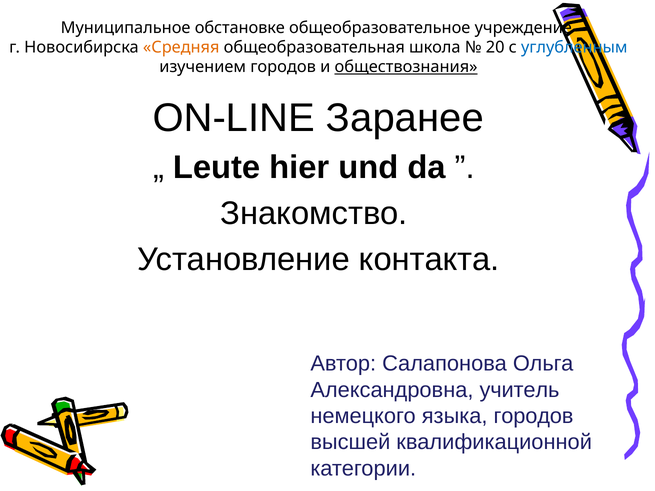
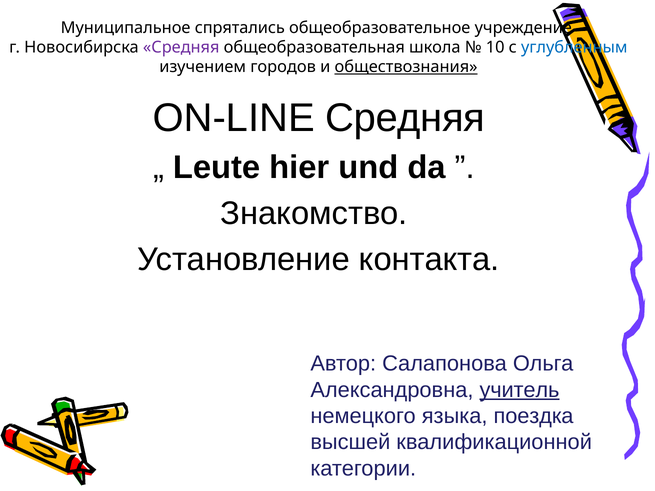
обстановке: обстановке -> спрятались
Средняя at (181, 47) colour: orange -> purple
20: 20 -> 10
ON-LINE Заранее: Заранее -> Средняя
учитель underline: none -> present
языка городов: городов -> поездка
